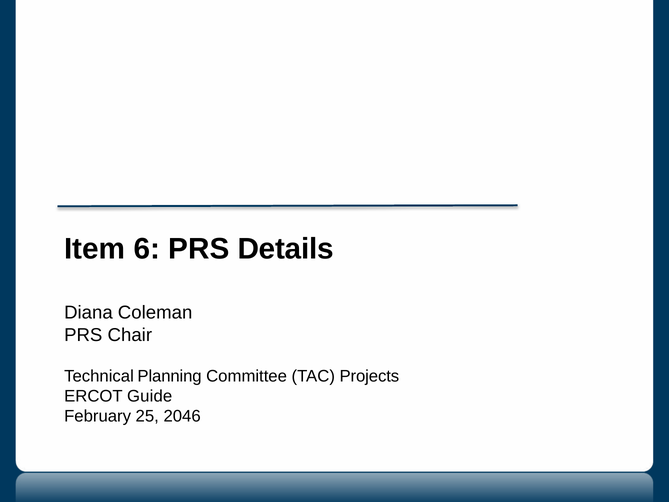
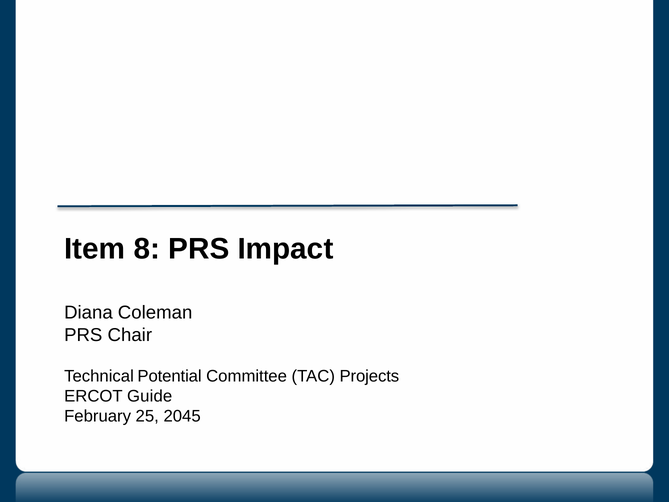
6: 6 -> 8
Details: Details -> Impact
Planning: Planning -> Potential
2046: 2046 -> 2045
